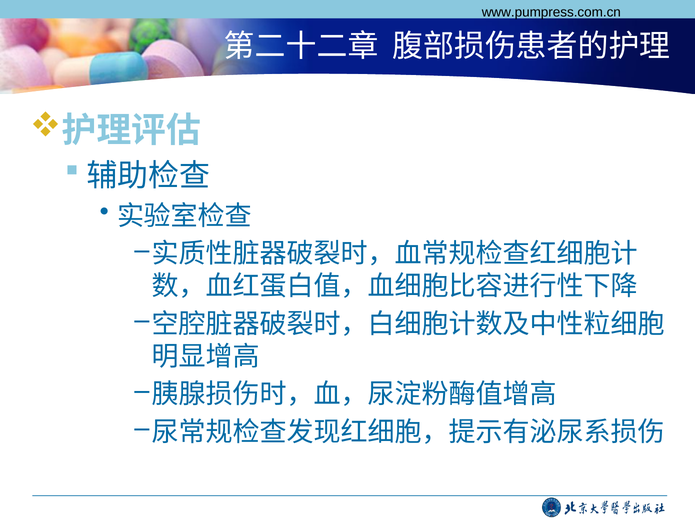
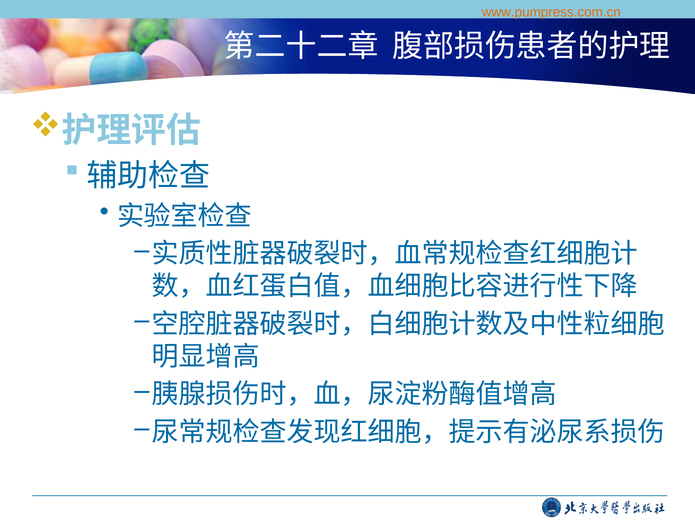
www.pumpress.com.cn colour: black -> orange
